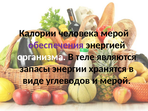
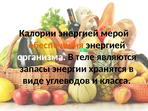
Калории человека: человека -> энергией
обеспечения colour: purple -> orange
и мерой: мерой -> класса
